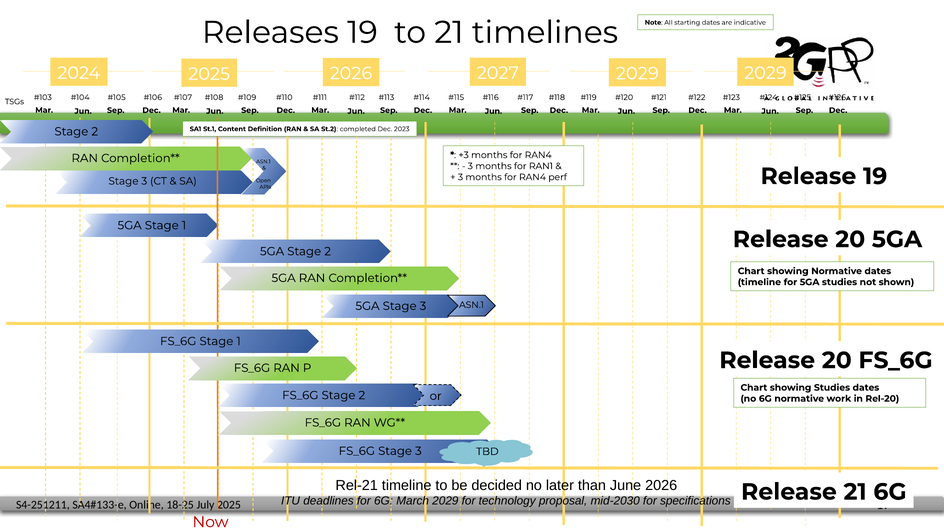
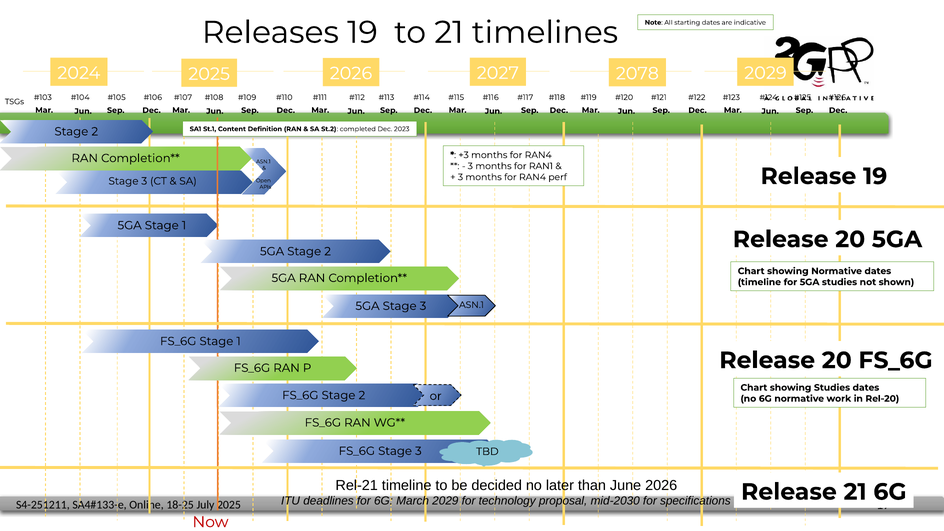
2026 2029: 2029 -> 2078
